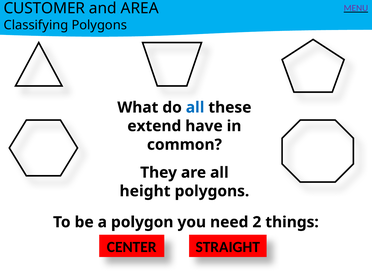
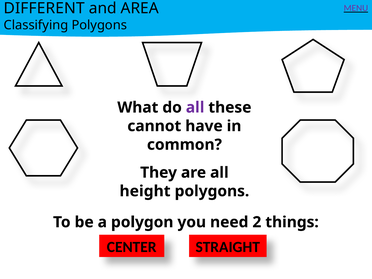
CUSTOMER: CUSTOMER -> DIFFERENT
all at (195, 107) colour: blue -> purple
extend: extend -> cannot
